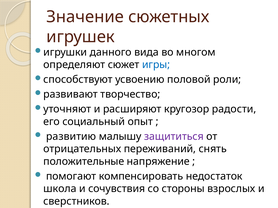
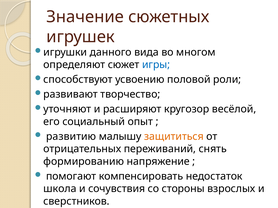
радости: радости -> весёлой
защититься colour: purple -> orange
положительные: положительные -> формированию
